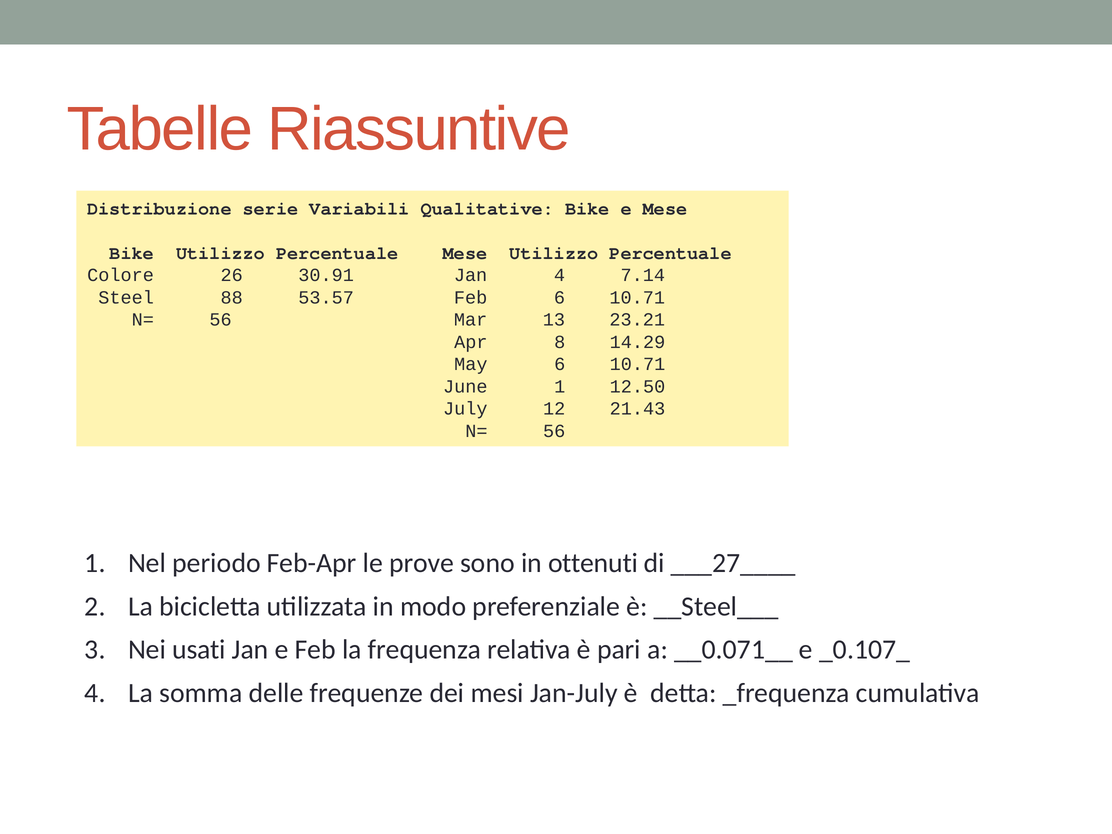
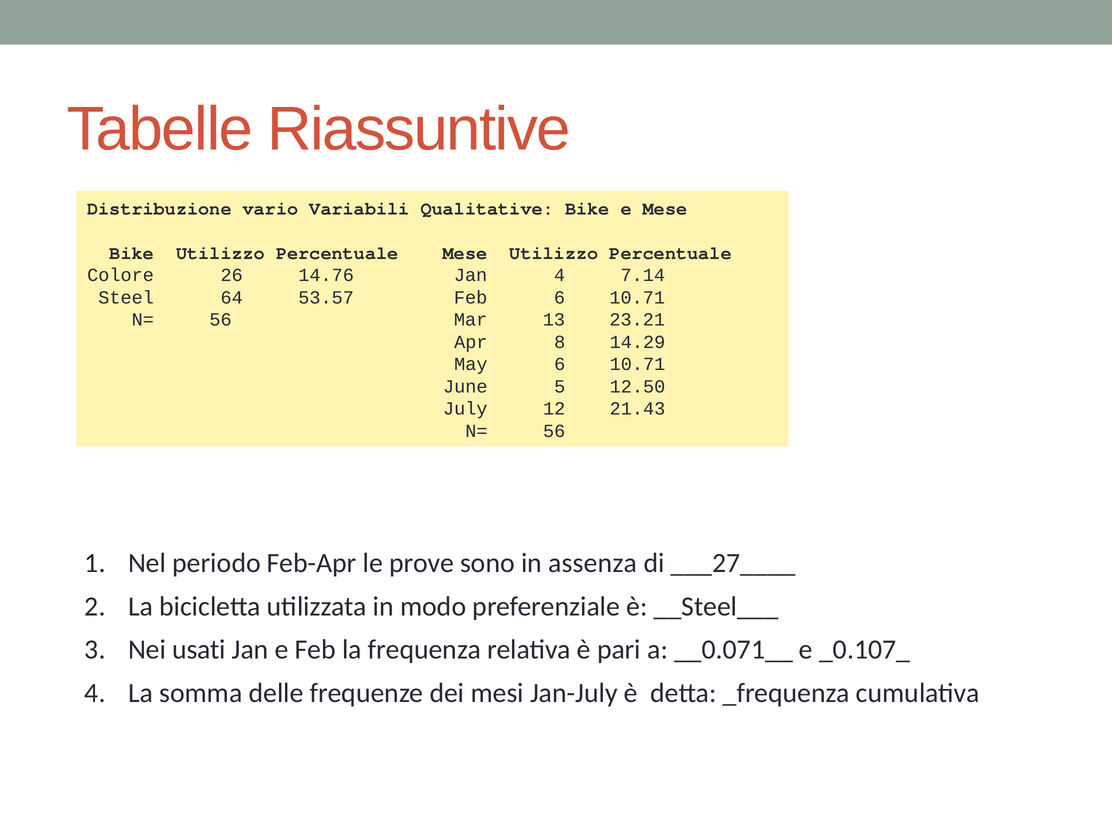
serie: serie -> vario
30.91: 30.91 -> 14.76
88: 88 -> 64
June 1: 1 -> 5
ottenuti: ottenuti -> assenza
